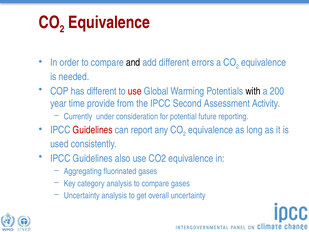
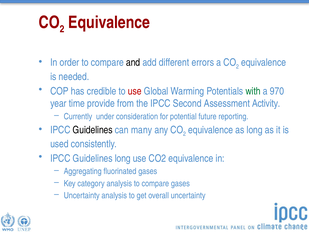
has different: different -> credible
with colour: black -> green
200: 200 -> 970
Guidelines at (93, 130) colour: red -> black
report: report -> many
Guidelines also: also -> long
